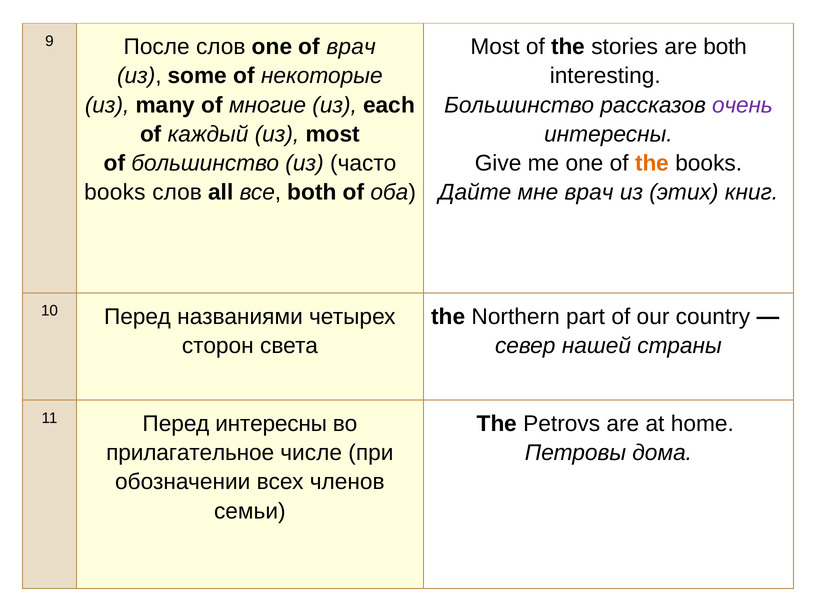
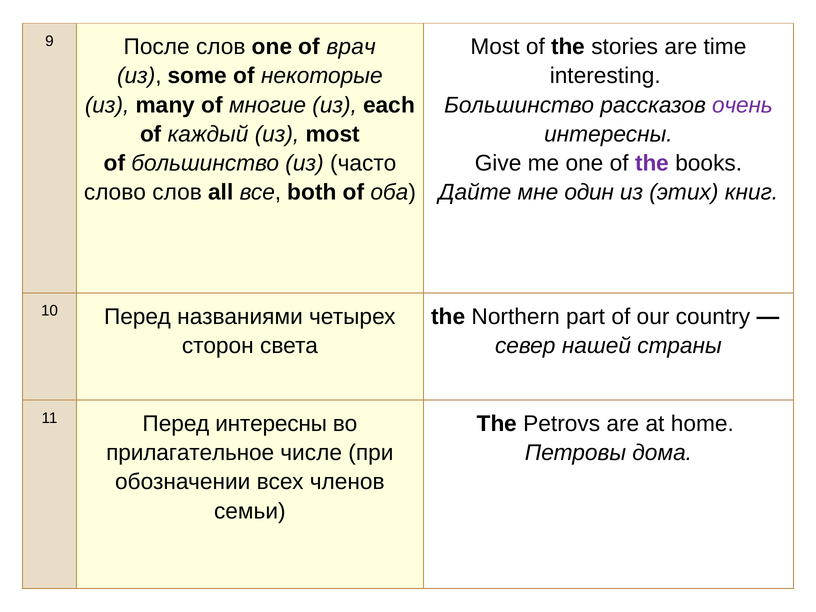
are both: both -> time
the at (652, 163) colour: orange -> purple
books at (115, 192): books -> слово
мне врач: врач -> один
